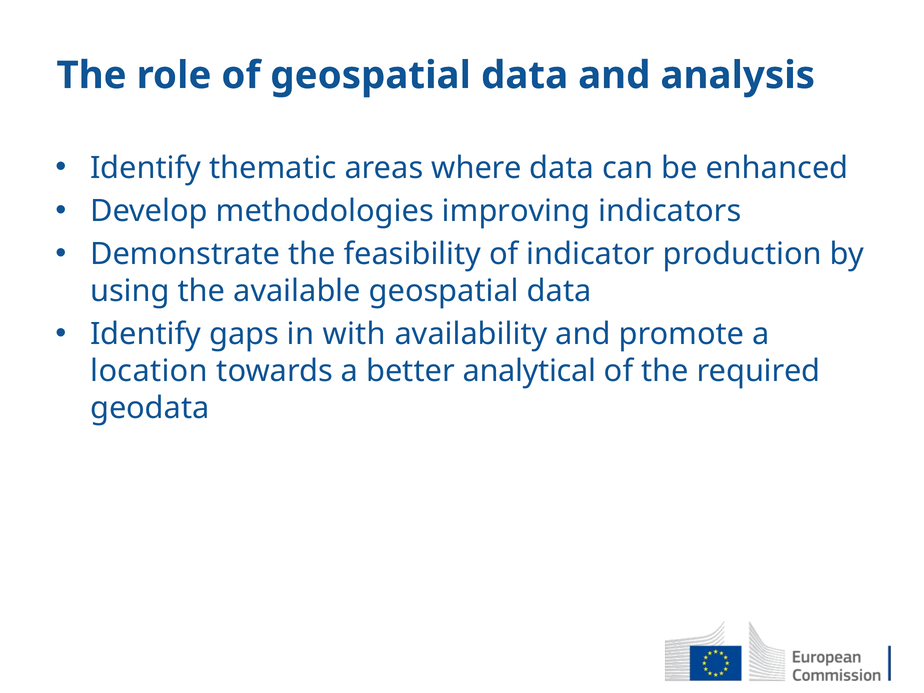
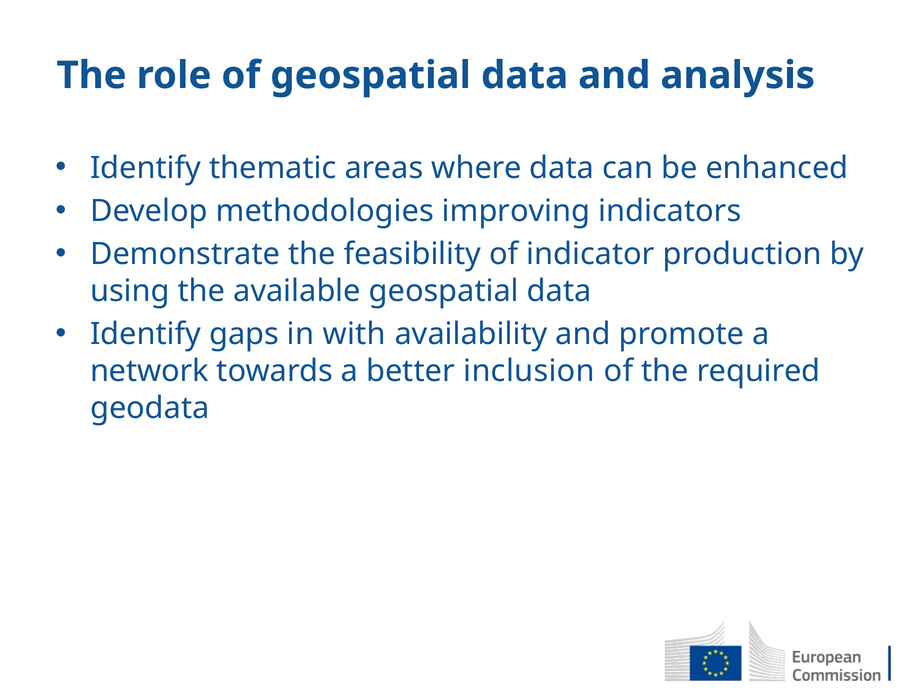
location: location -> network
analytical: analytical -> inclusion
